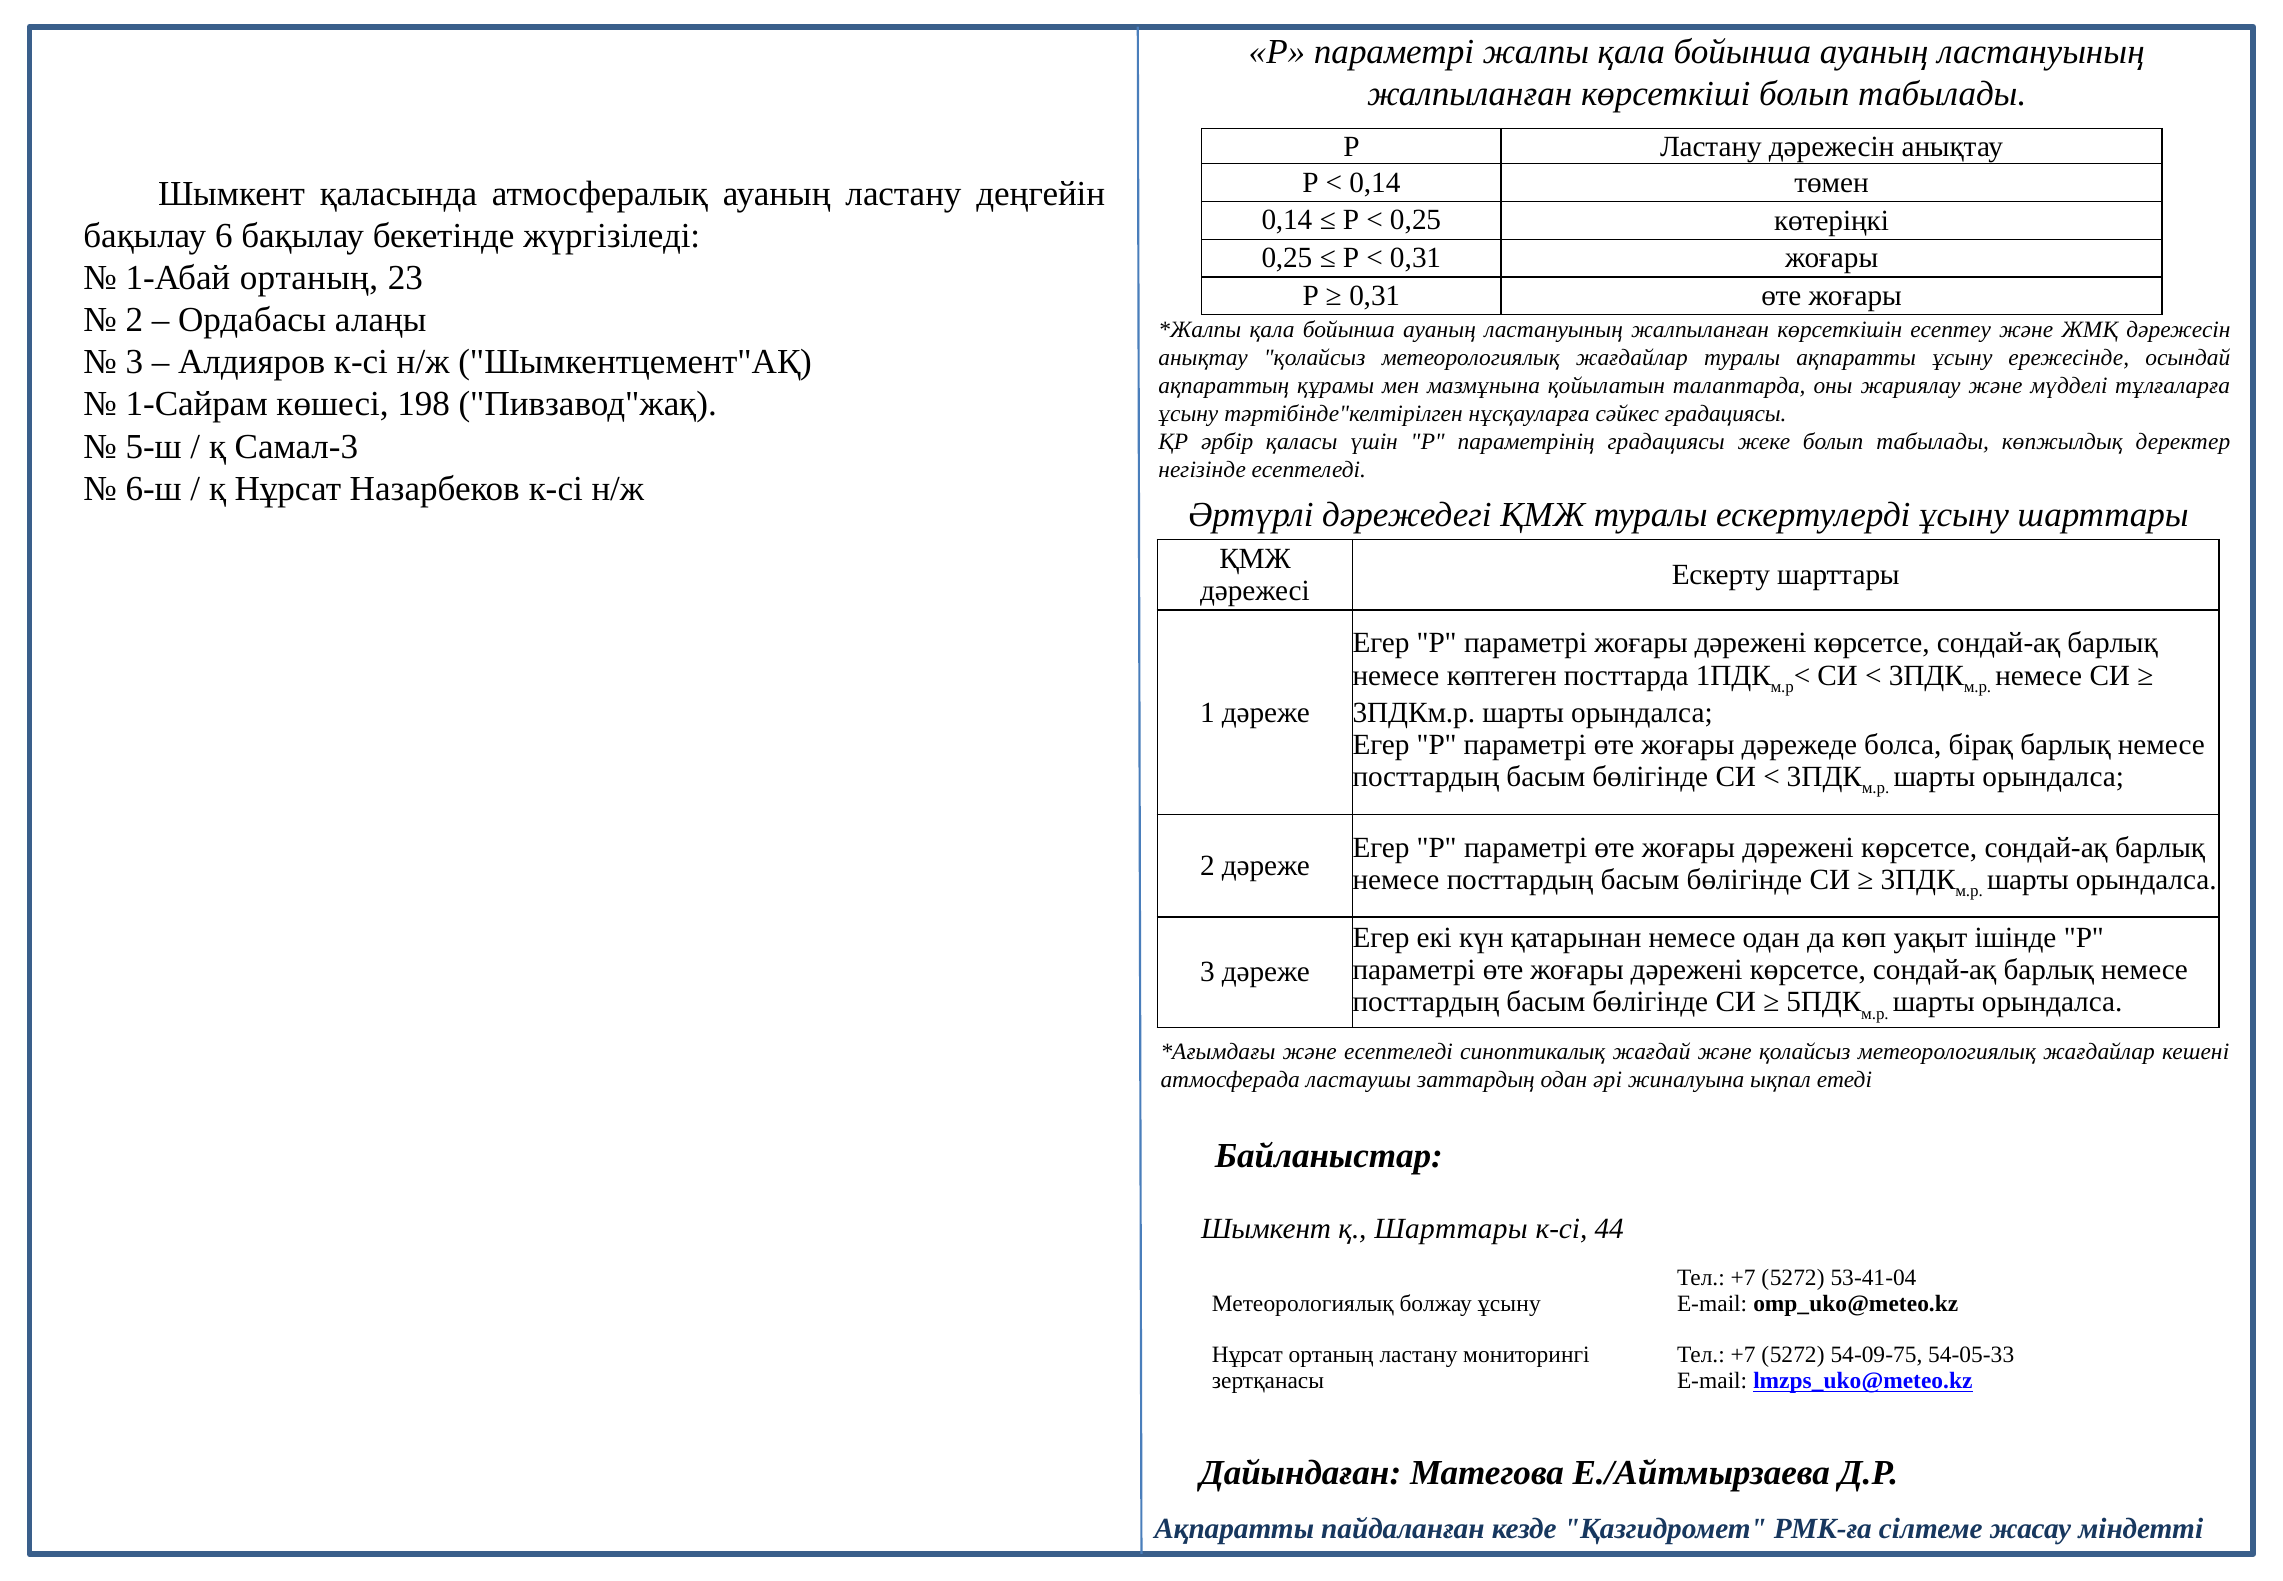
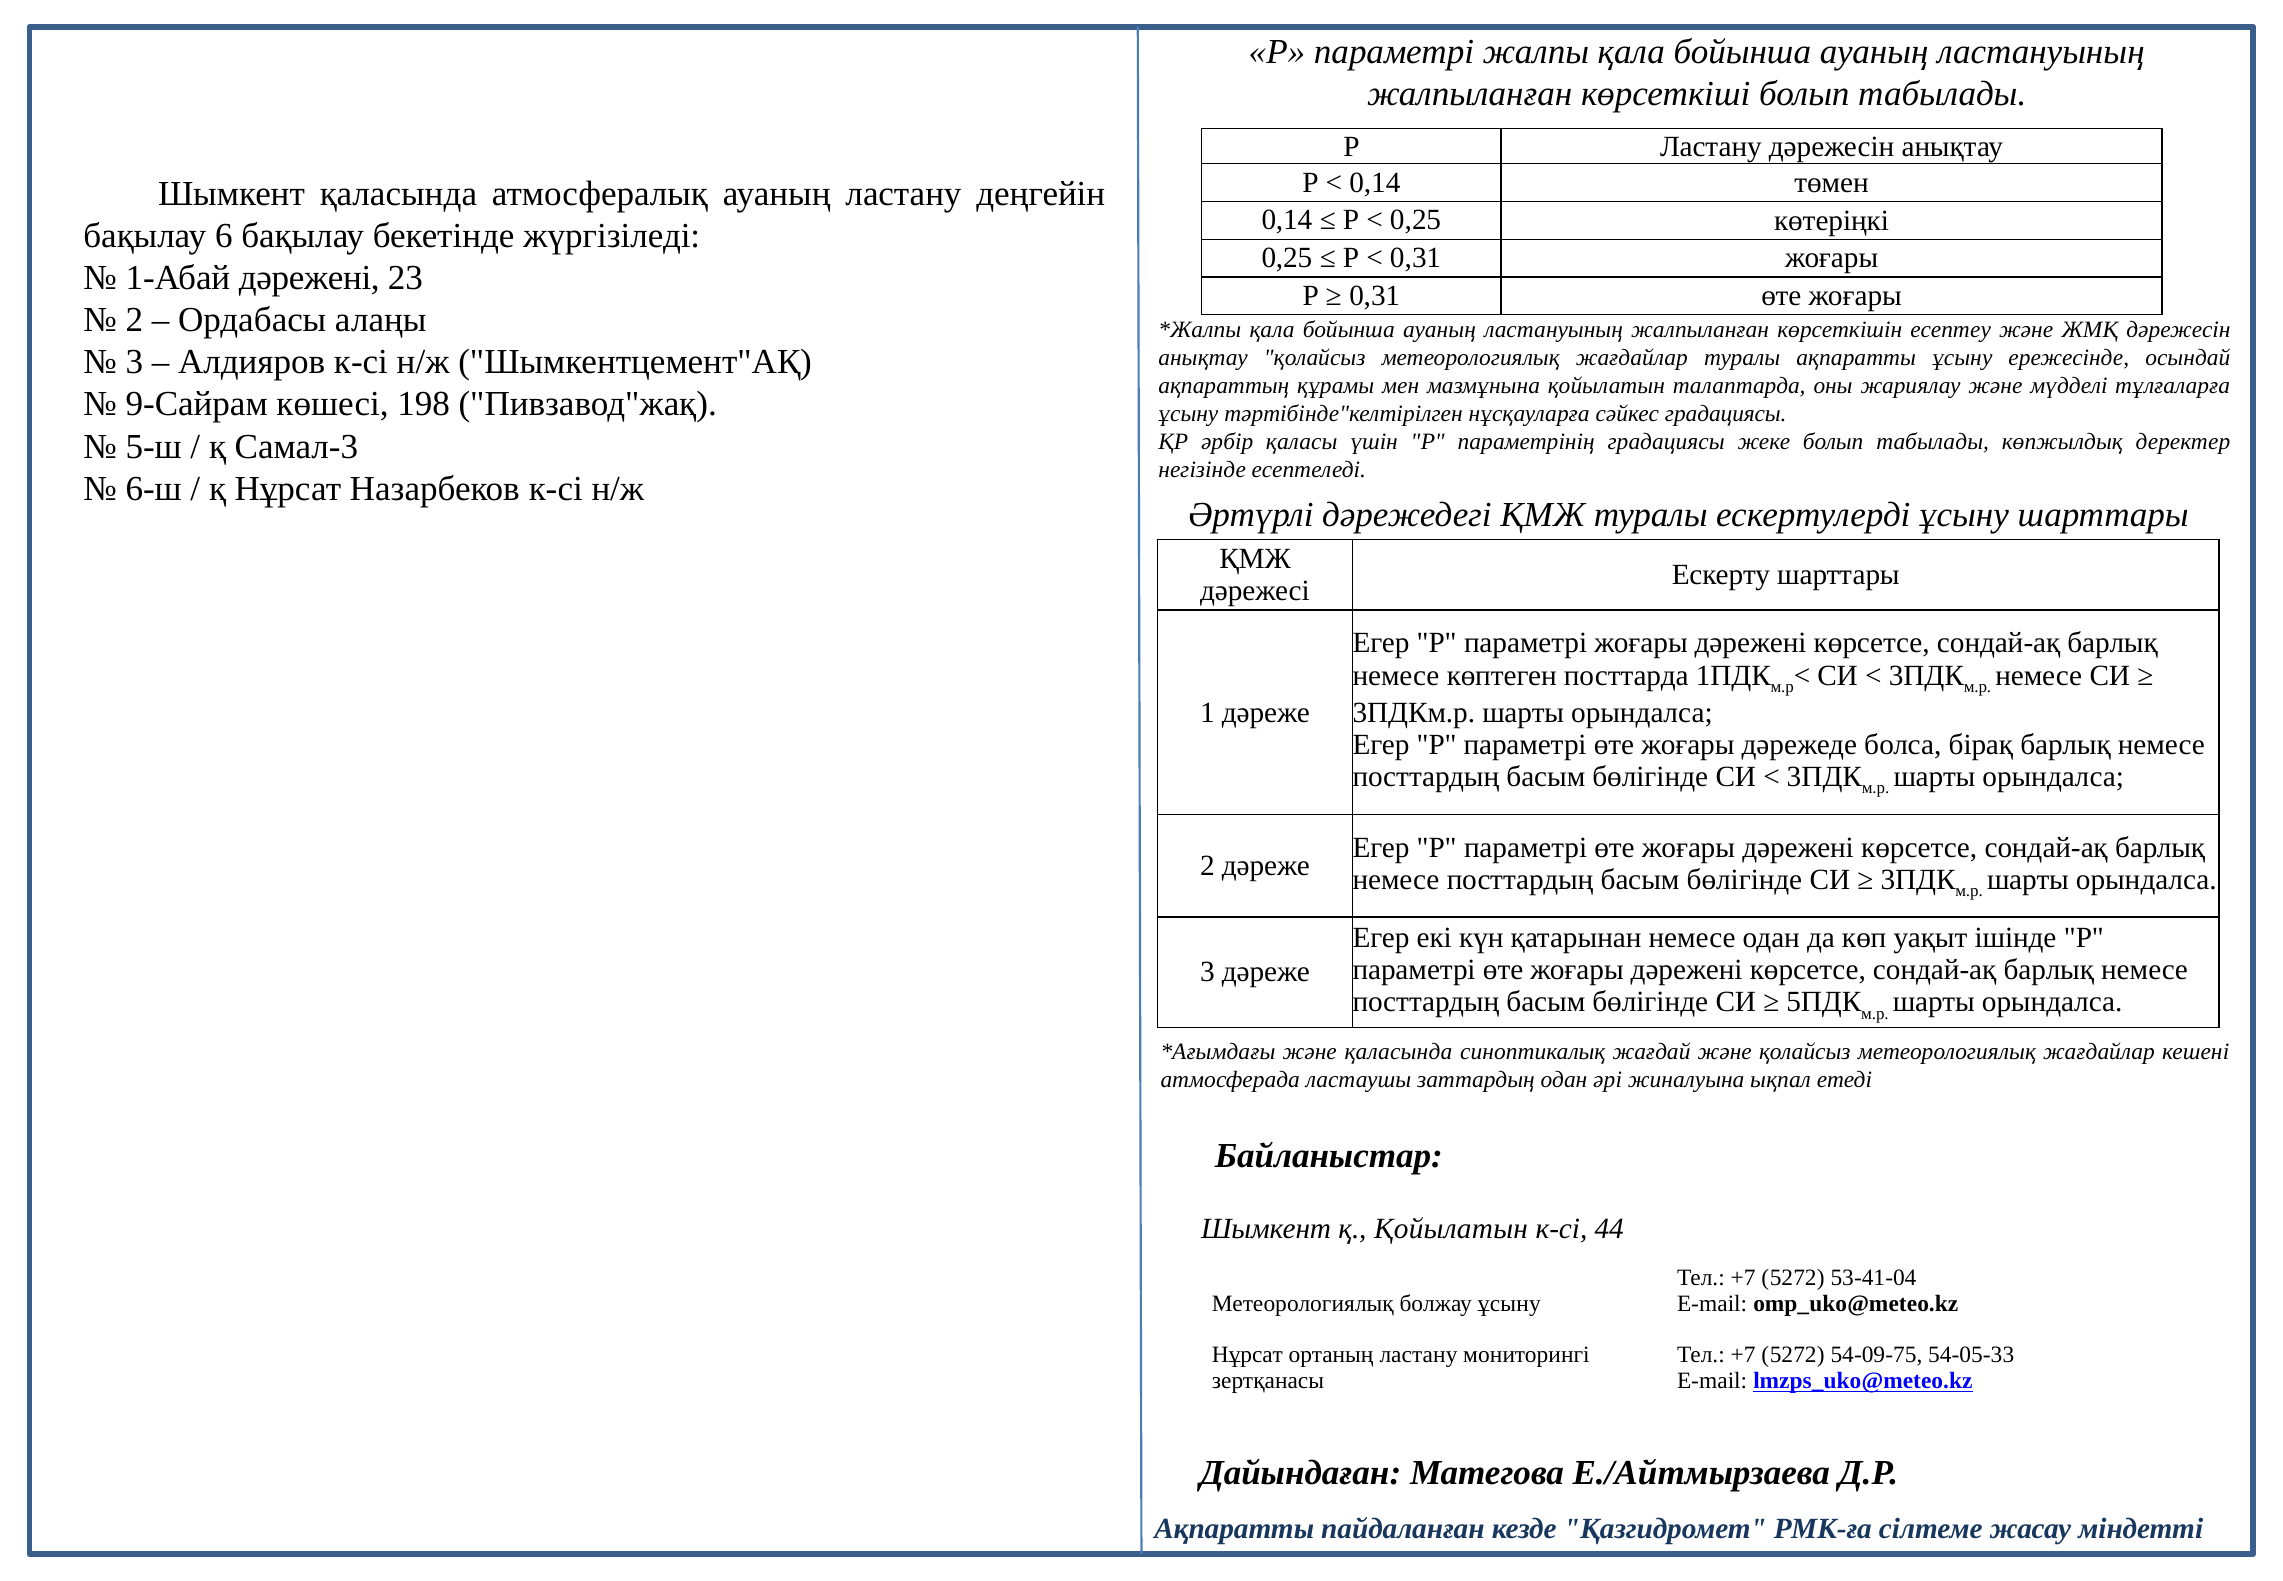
1-Абай ортаның: ортаның -> дәрежені
1-Сайрам: 1-Сайрам -> 9-Сайрам
және есептеледі: есептеледі -> қаласында
қ Шарттары: Шарттары -> Қойылатын
